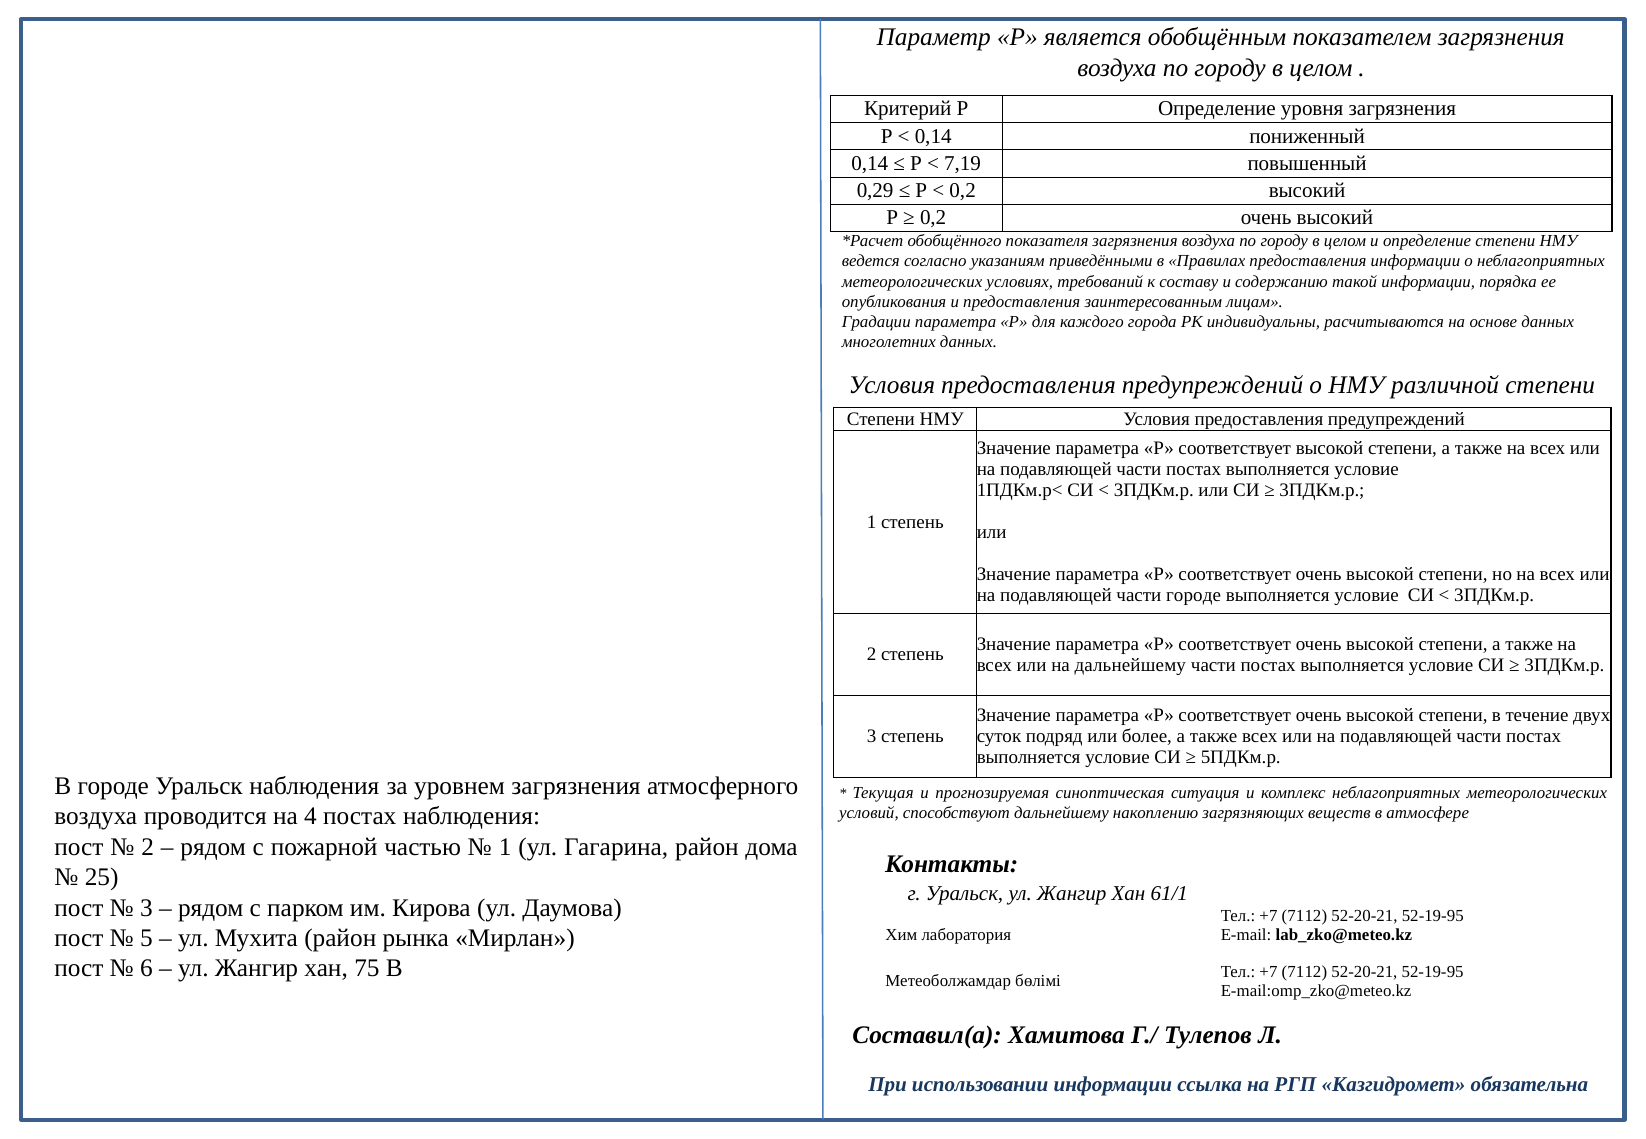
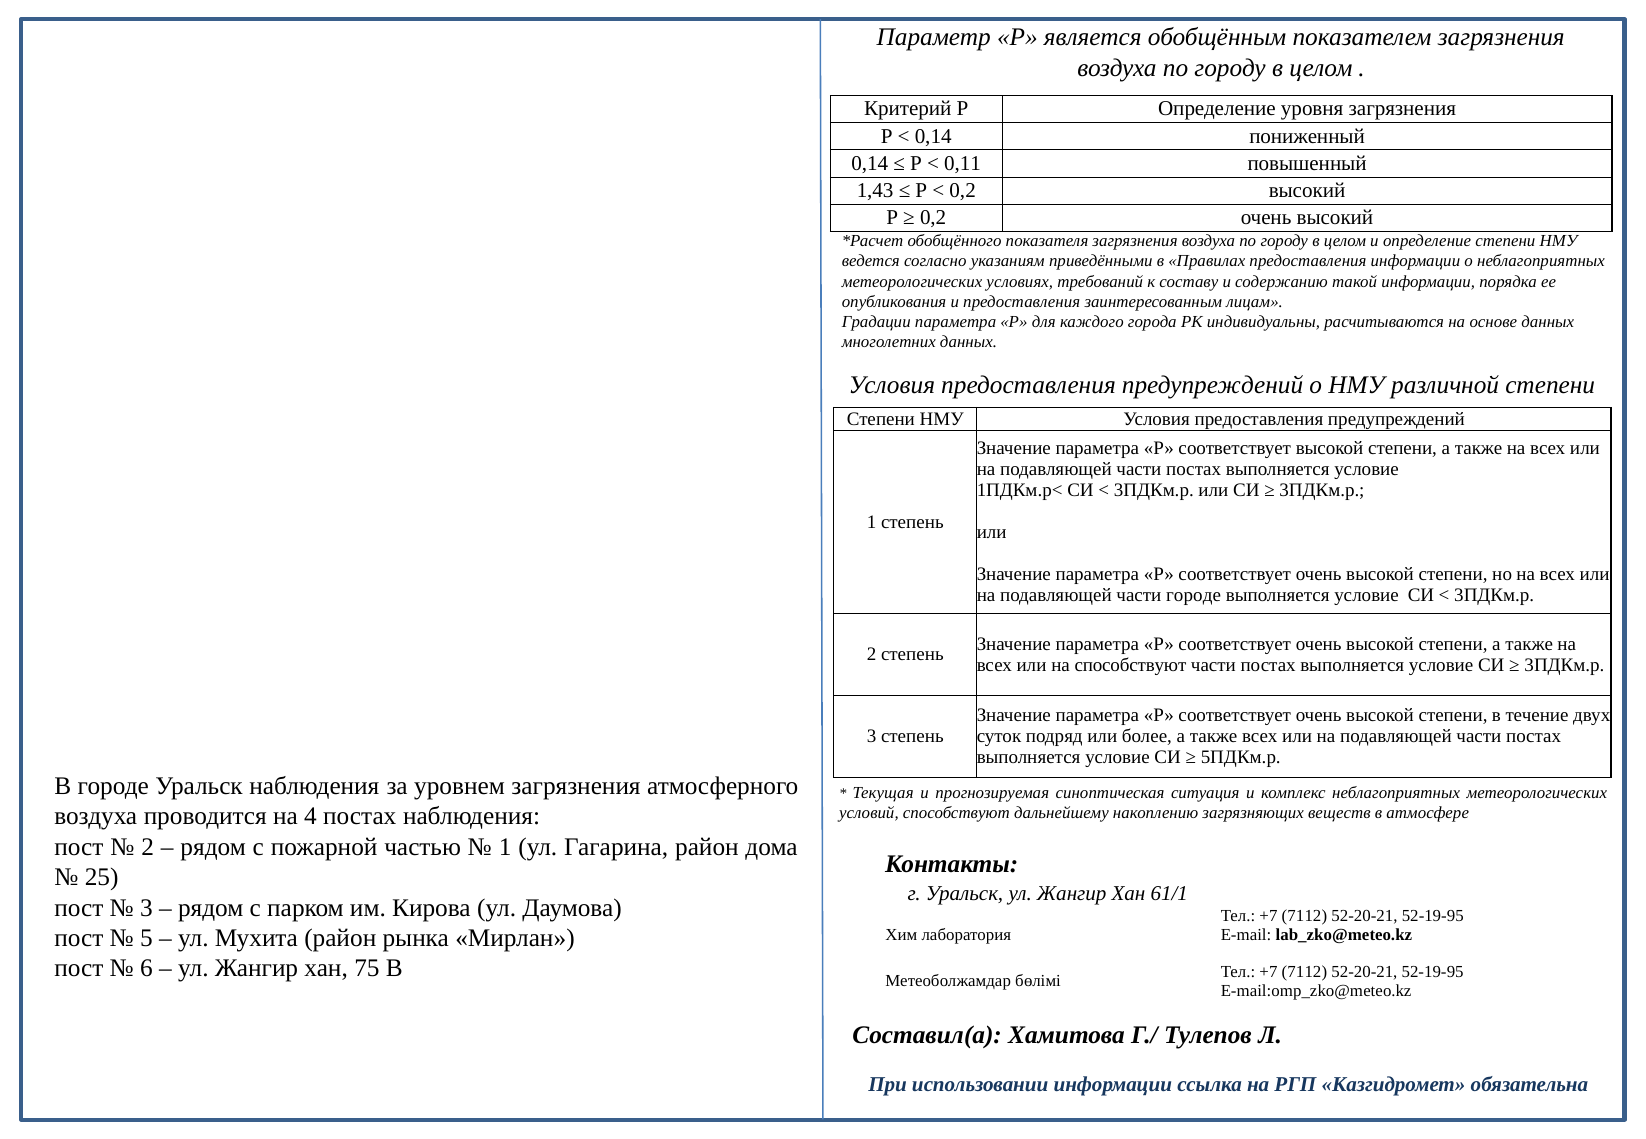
7,19: 7,19 -> 0,11
0,29: 0,29 -> 1,43
на дальнейшему: дальнейшему -> способствуют
